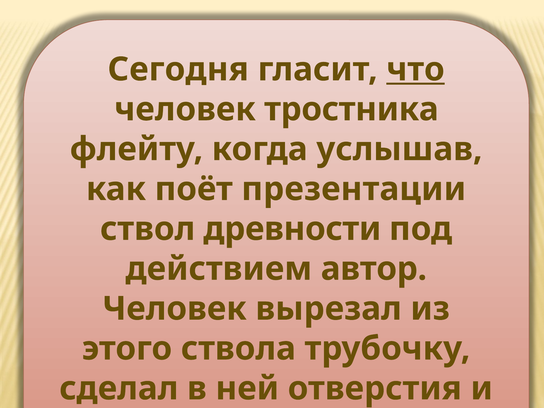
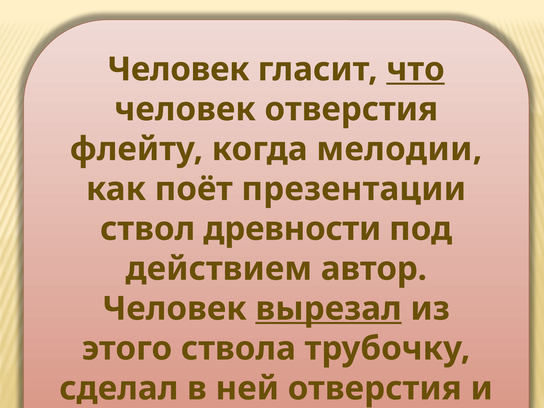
Сегодня at (178, 69): Сегодня -> Человек
человек тростника: тростника -> отверстия
услышав: услышав -> мелодии
вырезал underline: none -> present
